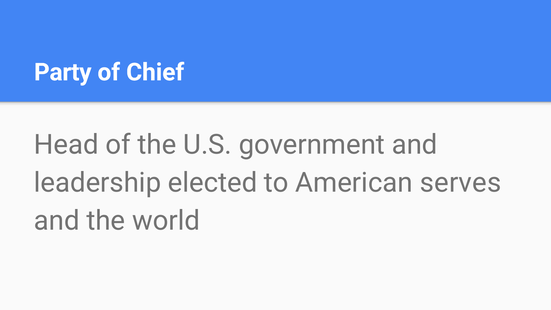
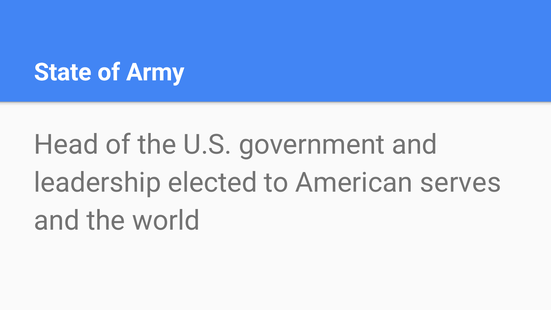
Party: Party -> State
Chief: Chief -> Army
